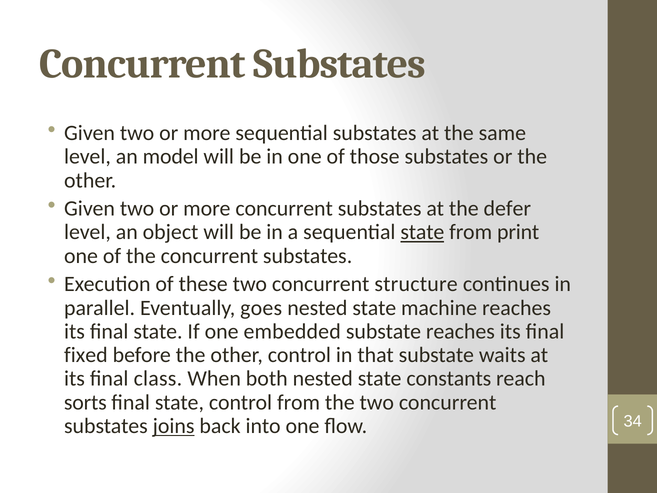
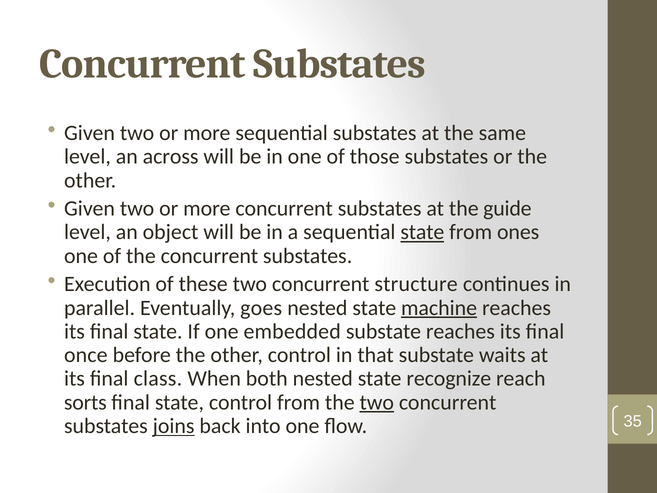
model: model -> across
defer: defer -> guide
print: print -> ones
machine underline: none -> present
fixed: fixed -> once
constants: constants -> recognize
two at (377, 402) underline: none -> present
34: 34 -> 35
